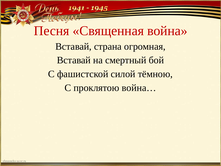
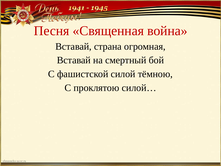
война…: война… -> силой…
